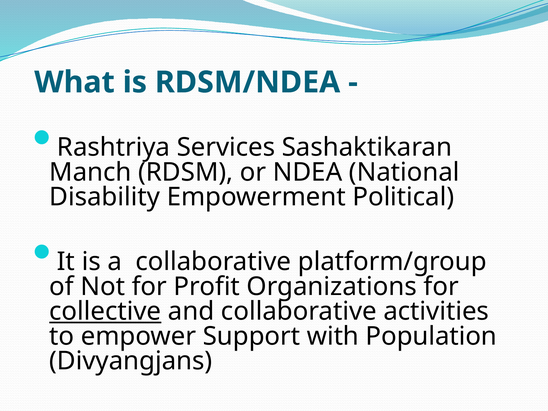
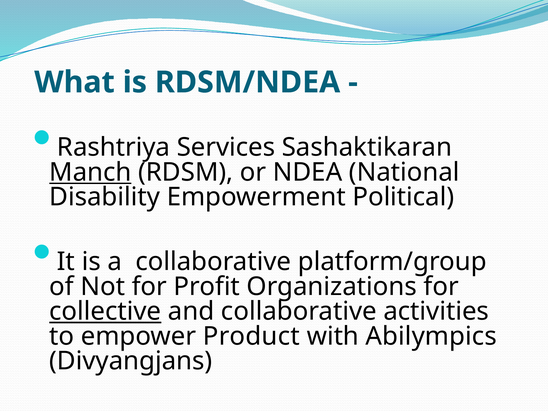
Manch underline: none -> present
Support: Support -> Product
Population: Population -> Abilympics
